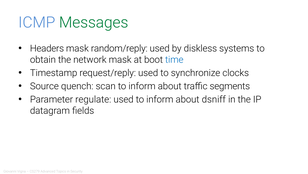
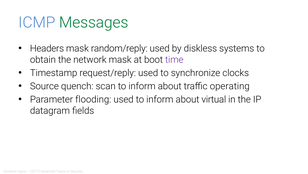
time colour: blue -> purple
segments: segments -> operating
regulate: regulate -> flooding
dsniff: dsniff -> virtual
